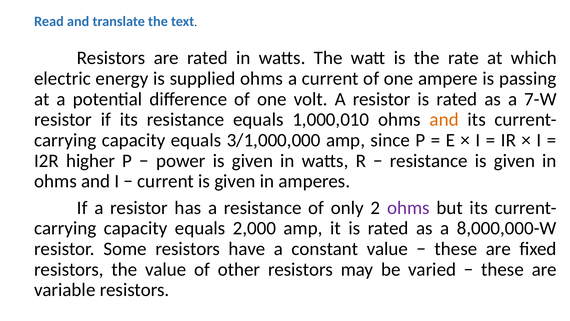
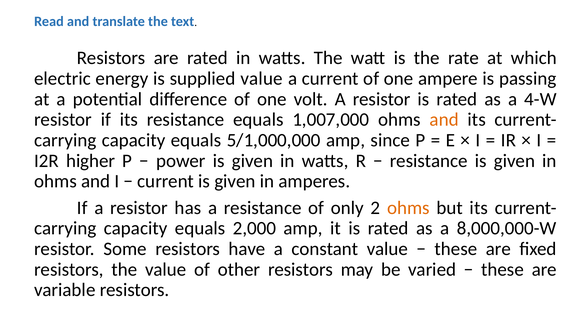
supplied ohms: ohms -> value
7-W: 7-W -> 4-W
1,000,010: 1,000,010 -> 1,007,000
3/1,000,000: 3/1,000,000 -> 5/1,000,000
ohms at (408, 208) colour: purple -> orange
